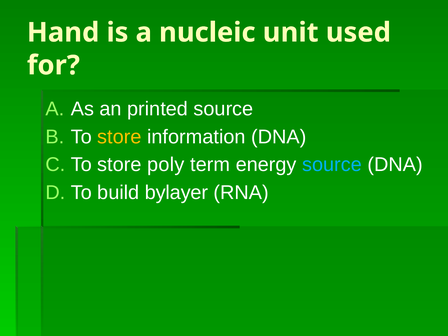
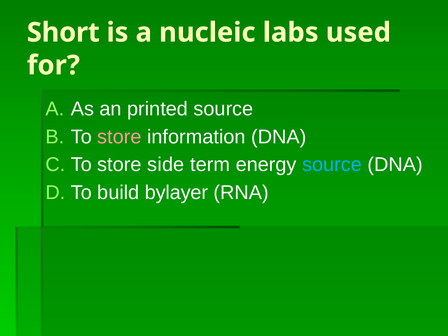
Hand: Hand -> Short
unit: unit -> labs
store at (119, 137) colour: yellow -> pink
poly: poly -> side
